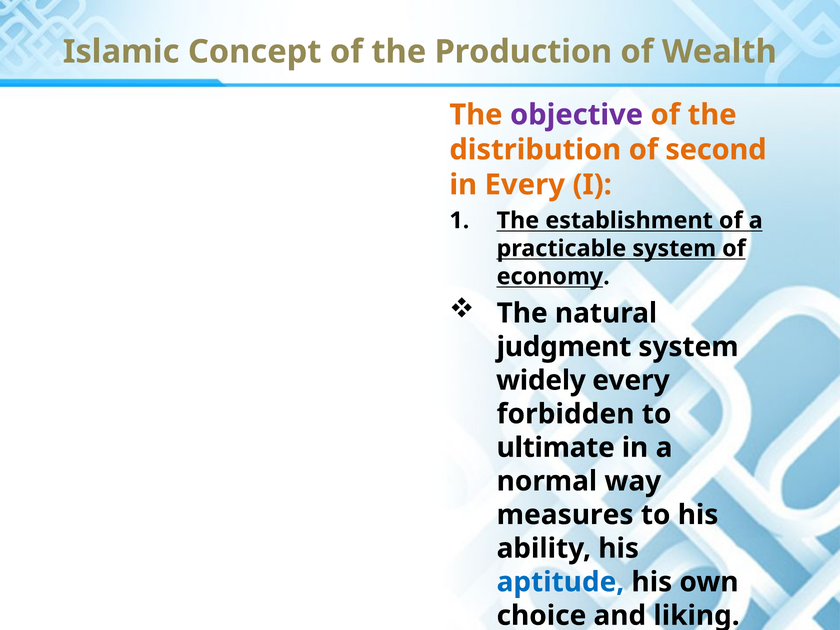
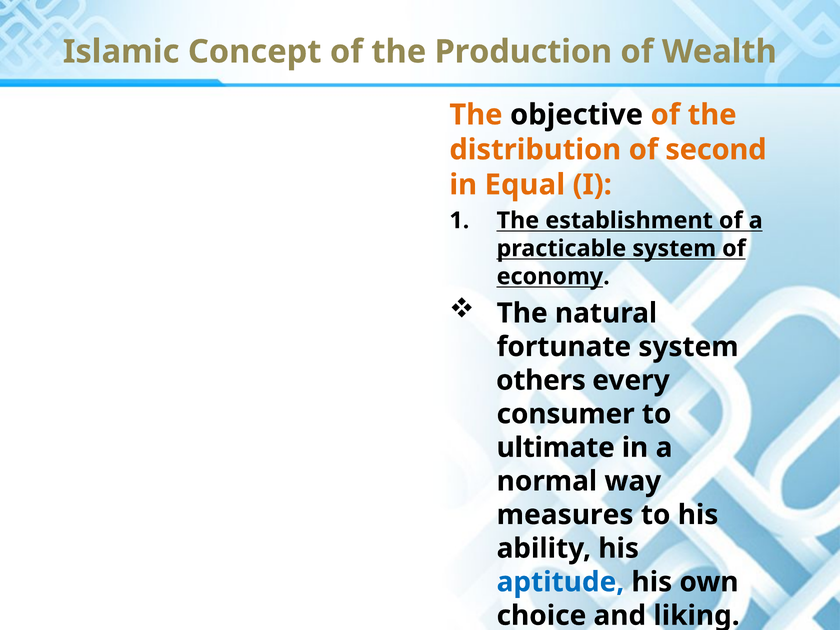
objective colour: purple -> black
in Every: Every -> Equal
judgment: judgment -> fortunate
widely: widely -> others
forbidden: forbidden -> consumer
